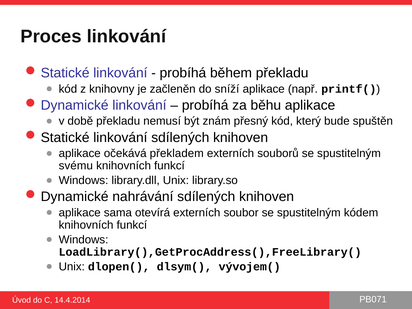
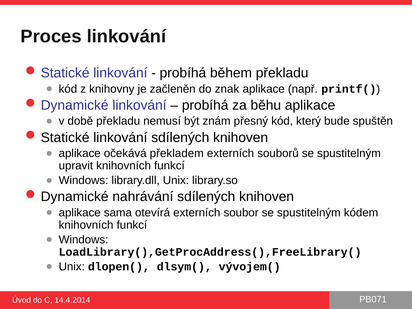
sníží: sníží -> znak
svému: svému -> upravit
